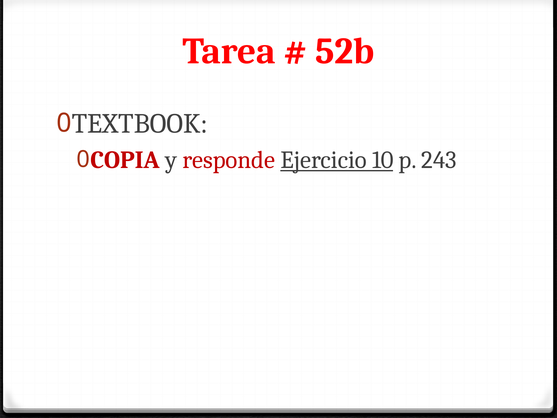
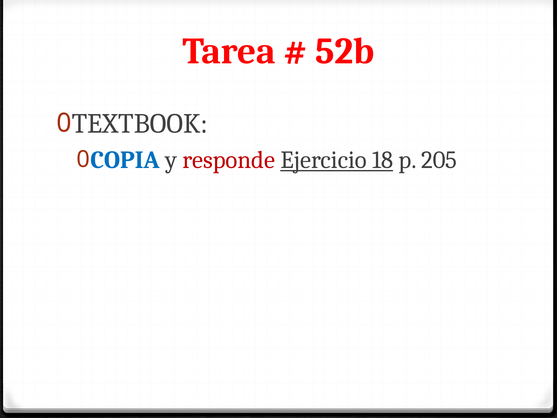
COPIA colour: red -> blue
10: 10 -> 18
243: 243 -> 205
